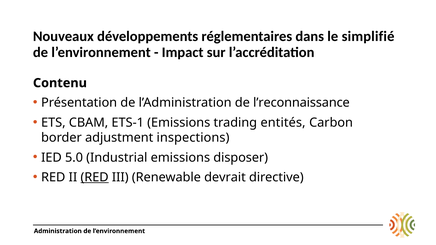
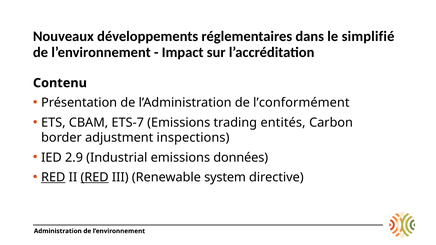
l’reconnaissance: l’reconnaissance -> l’conformément
ETS-1: ETS-1 -> ETS-7
5.0: 5.0 -> 2.9
disposer: disposer -> données
RED at (53, 177) underline: none -> present
devrait: devrait -> system
